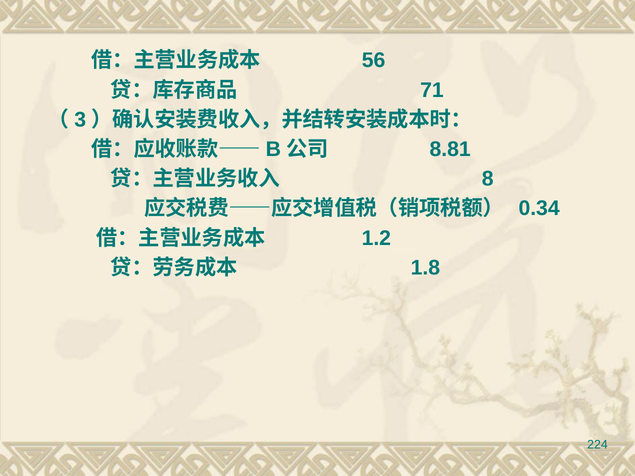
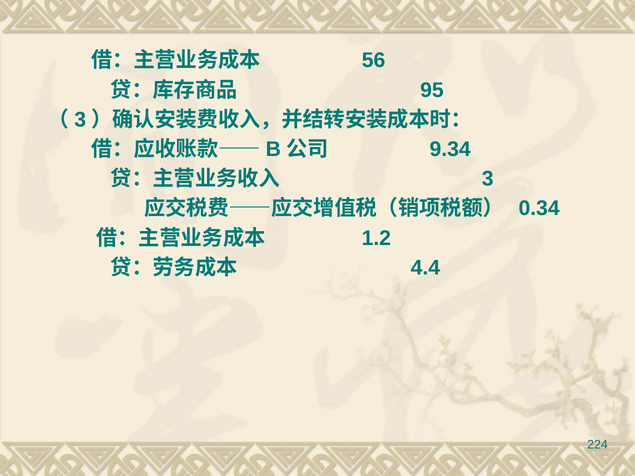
71: 71 -> 95
8.81: 8.81 -> 9.34
8: 8 -> 3
1.8: 1.8 -> 4.4
